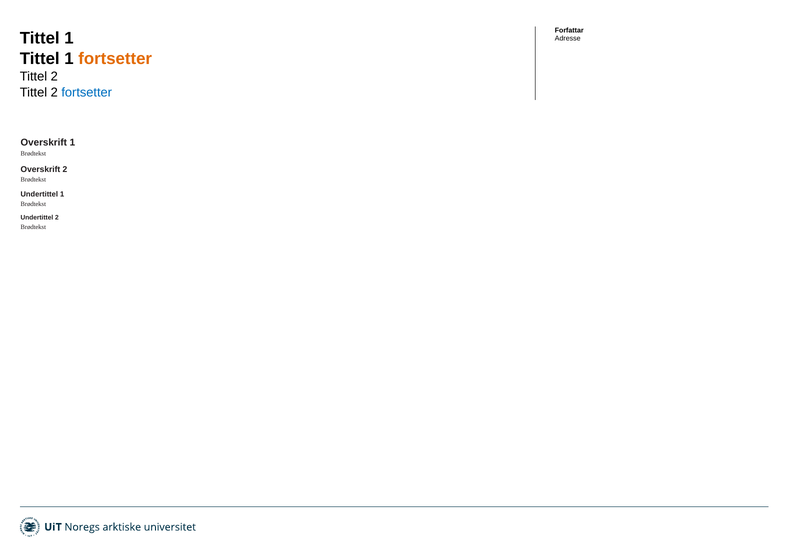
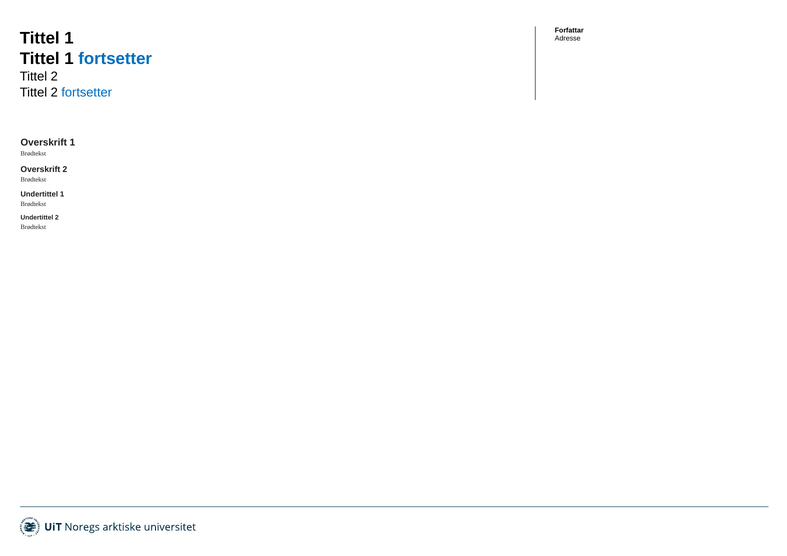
fortsetter at (115, 59) colour: orange -> blue
